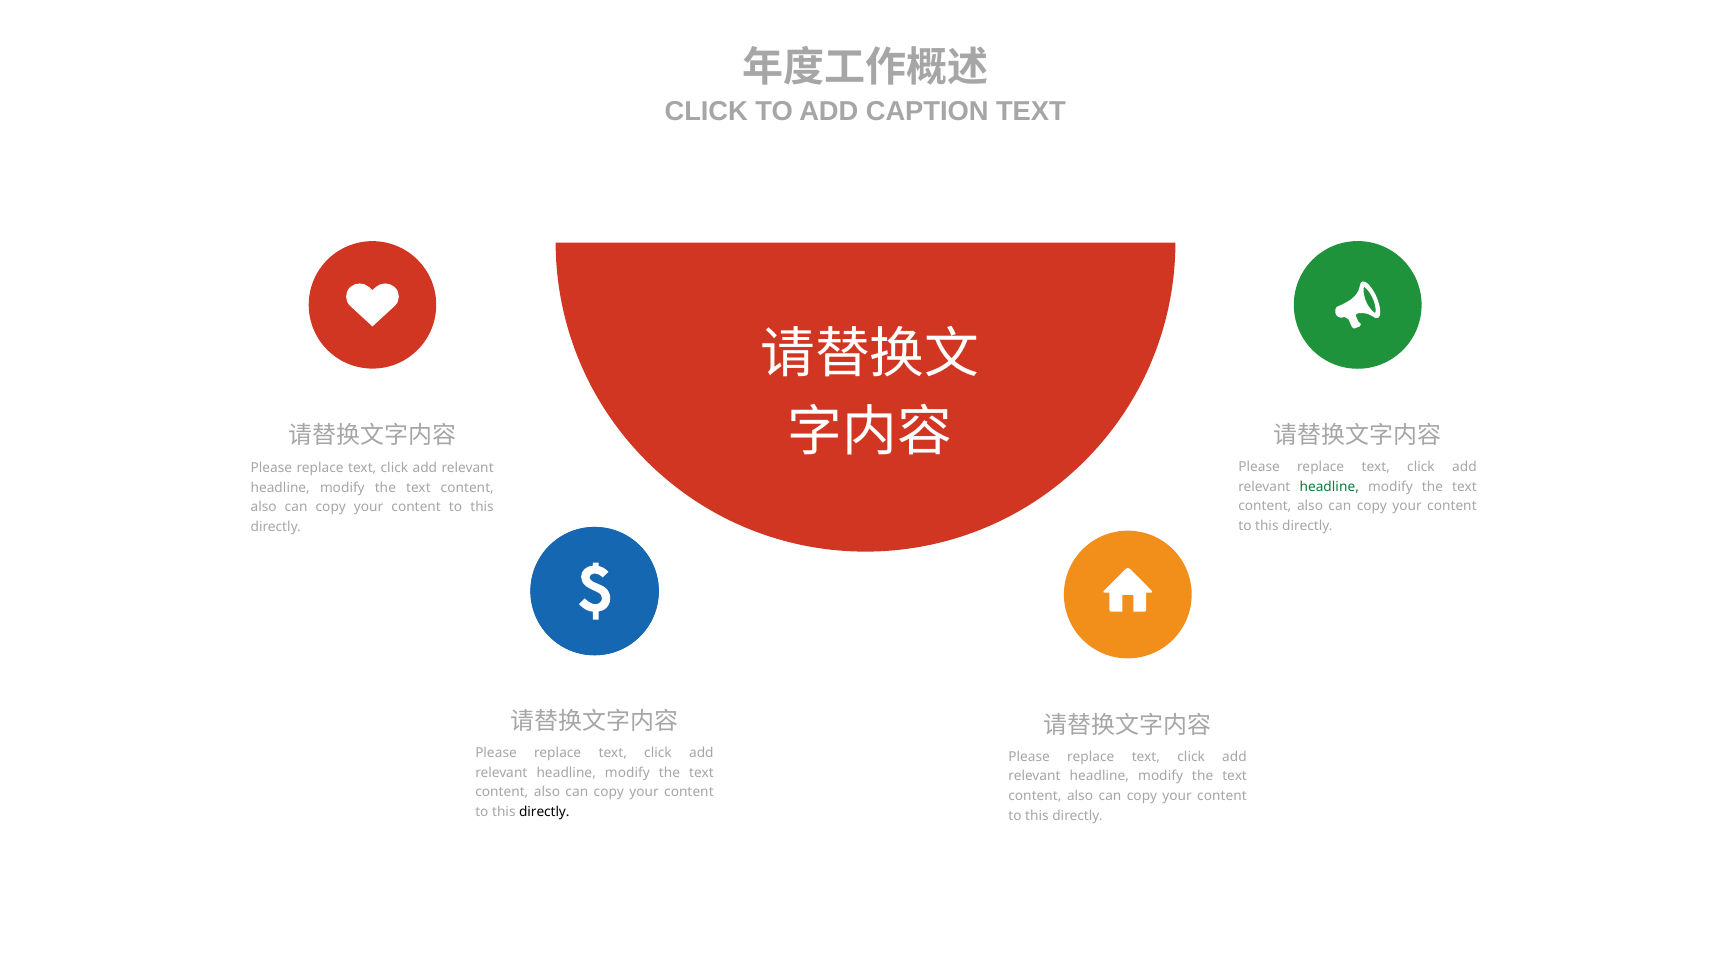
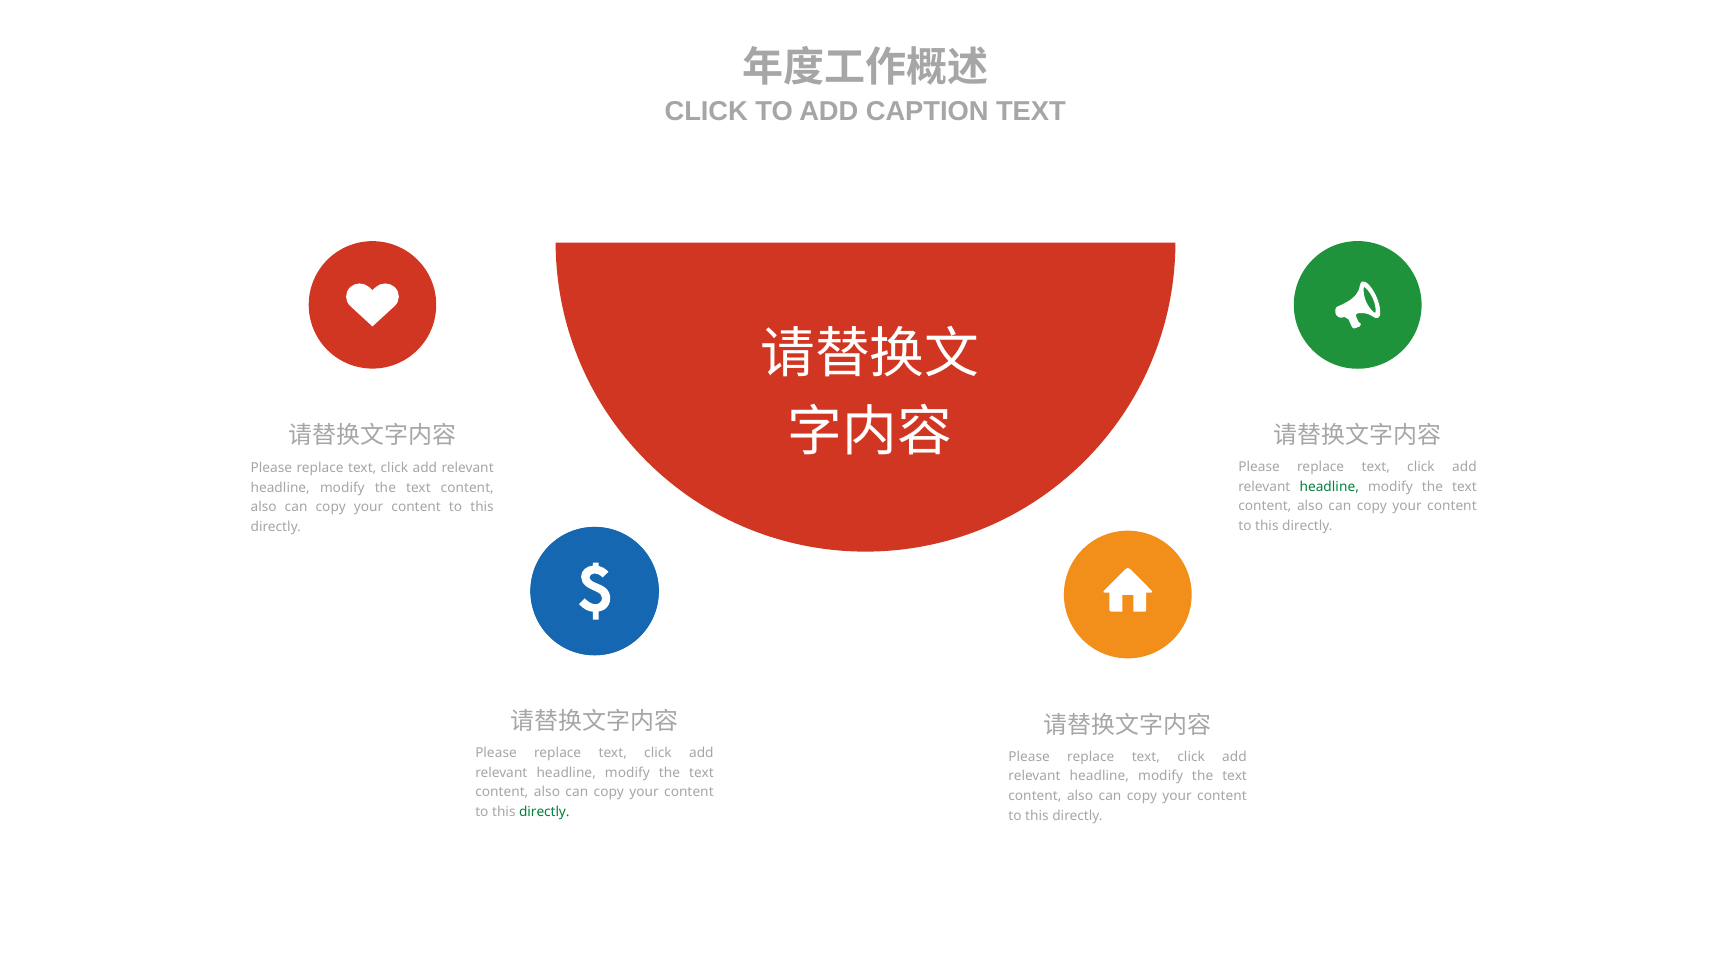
directly at (544, 813) colour: black -> green
